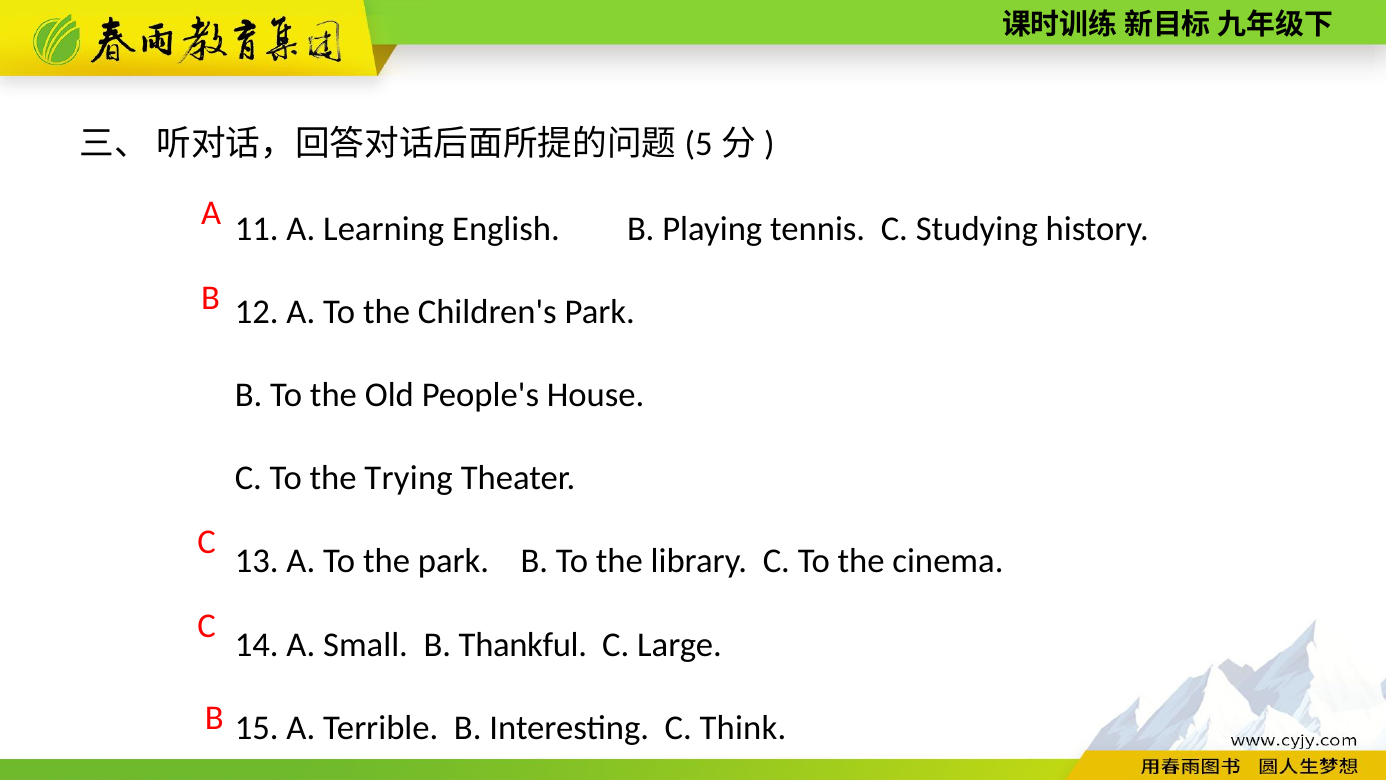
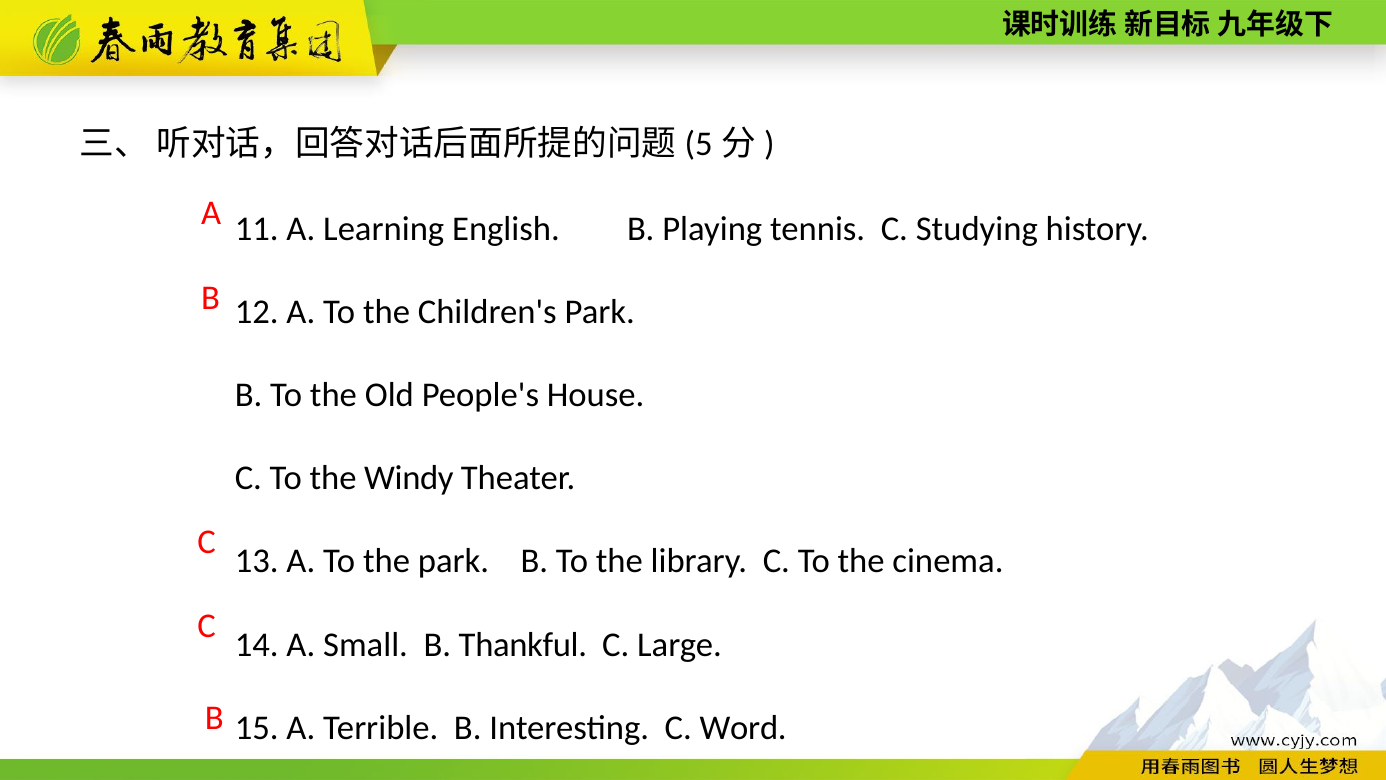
Trying: Trying -> Windy
Think: Think -> Word
